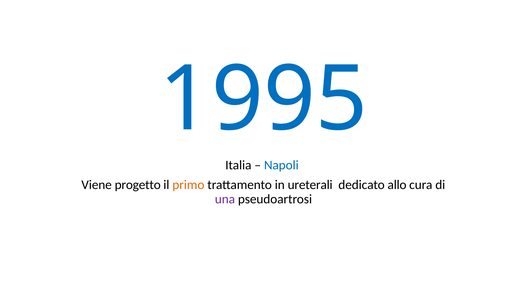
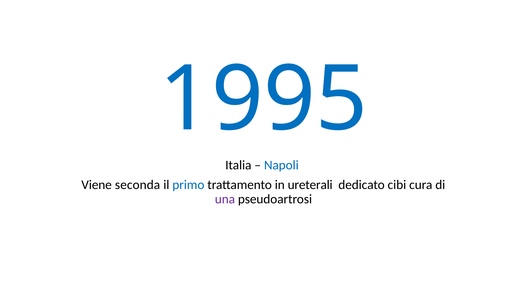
progetto: progetto -> seconda
primo colour: orange -> blue
allo: allo -> cibi
